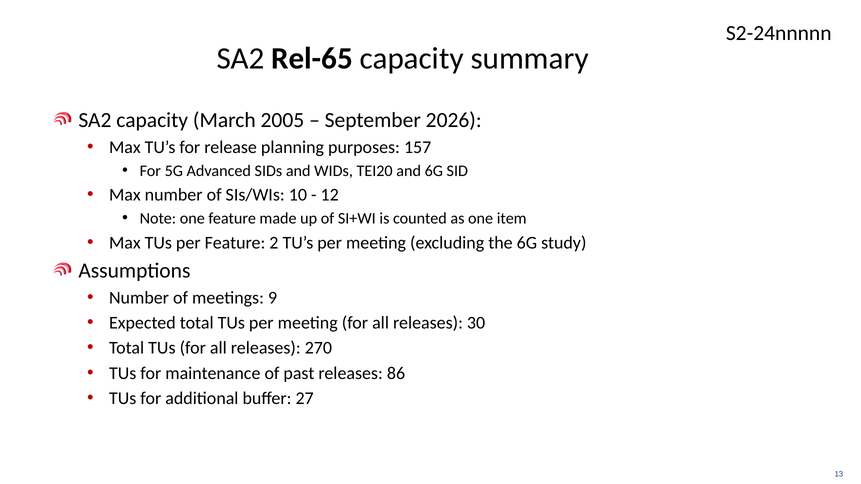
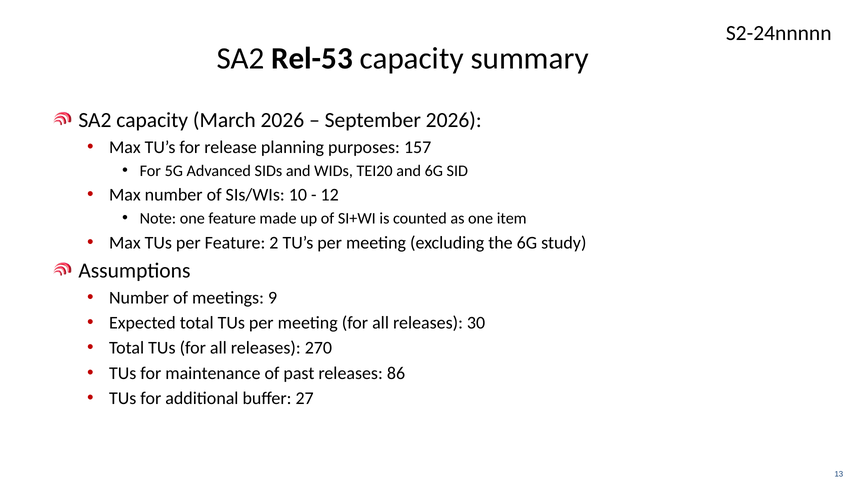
Rel-65: Rel-65 -> Rel-53
March 2005: 2005 -> 2026
